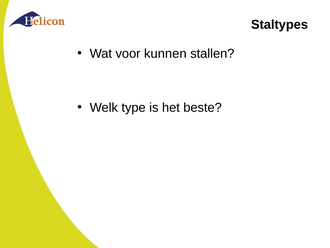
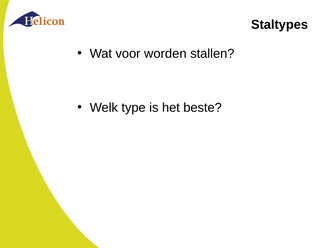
kunnen: kunnen -> worden
